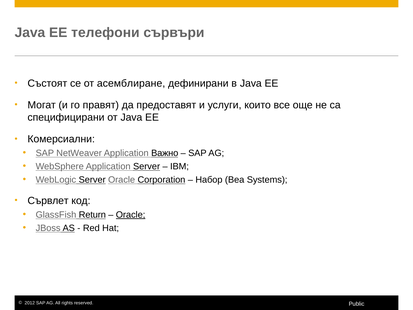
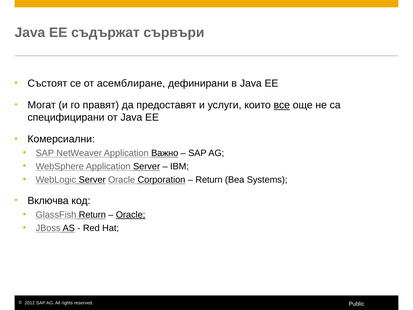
телефони: телефони -> съдържат
все underline: none -> present
Набор at (209, 180): Набор -> Return
Сървлет: Сървлет -> Включва
